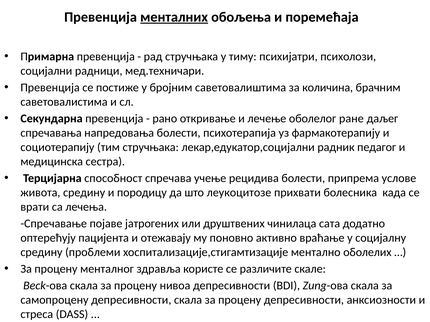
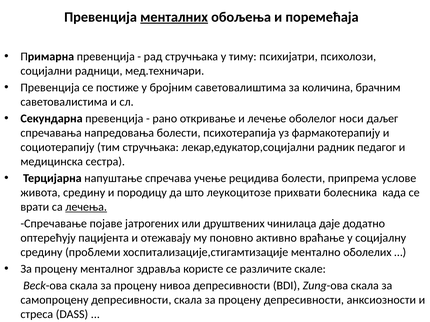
ране: ране -> носи
способност: способност -> напуштање
лечења underline: none -> present
сата: сата -> даје
